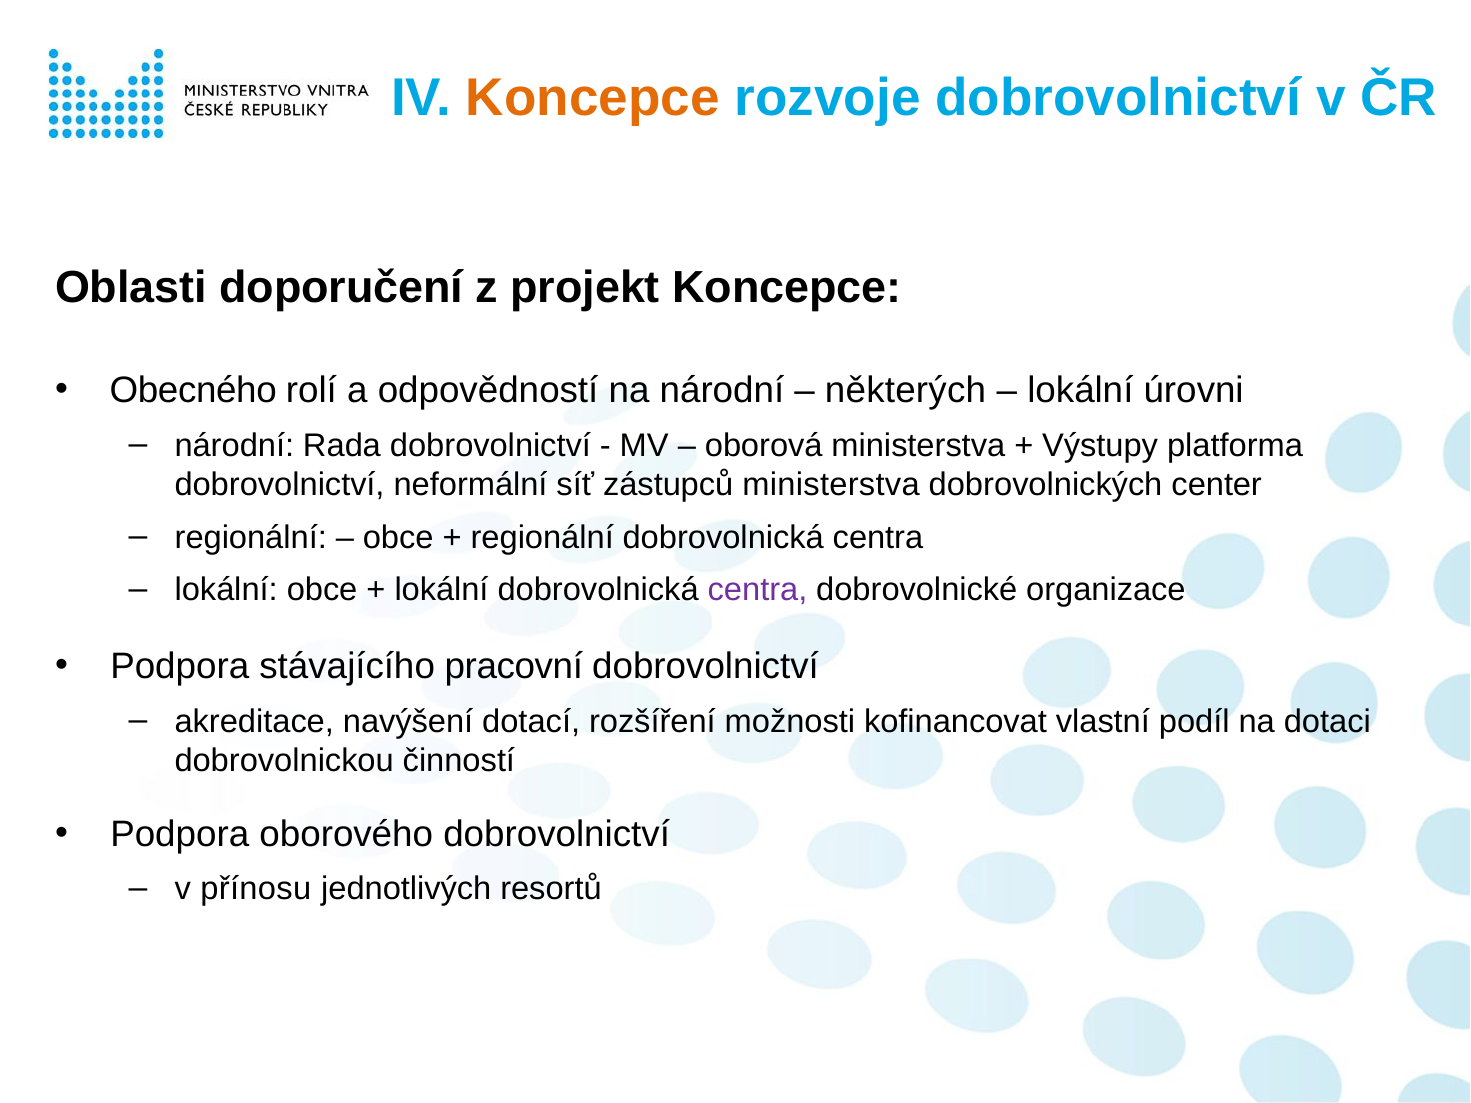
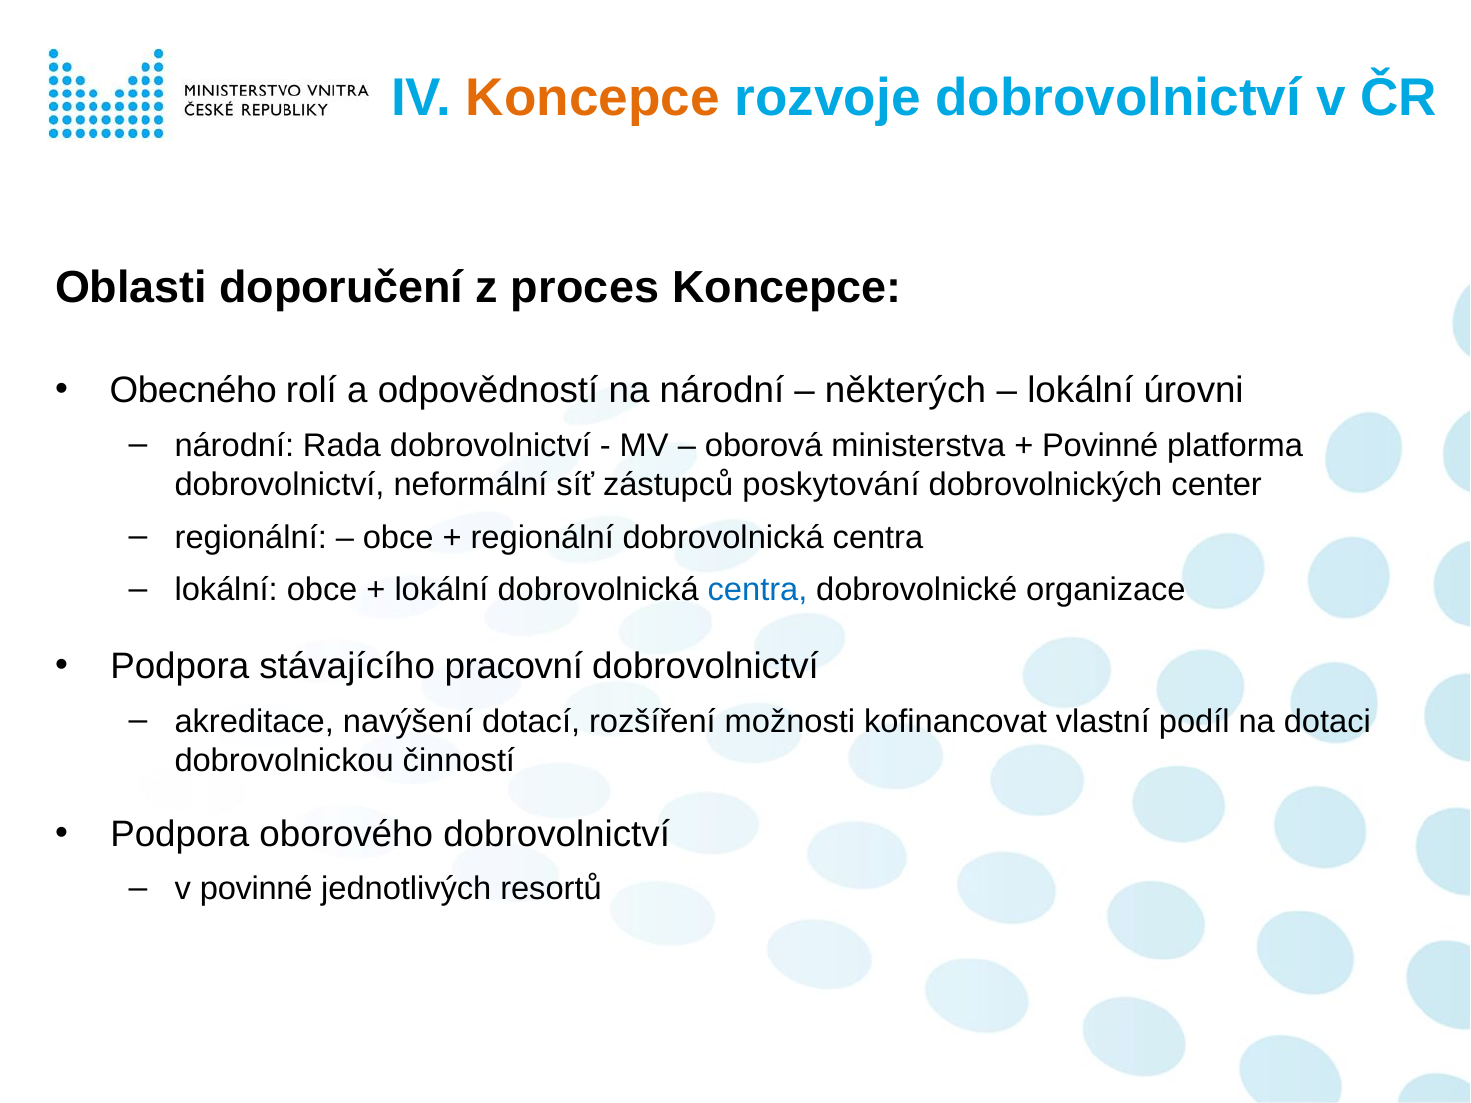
projekt: projekt -> proces
Výstupy at (1100, 446): Výstupy -> Povinné
zástupců ministerstva: ministerstva -> poskytování
centra at (757, 590) colour: purple -> blue
v přínosu: přínosu -> povinné
